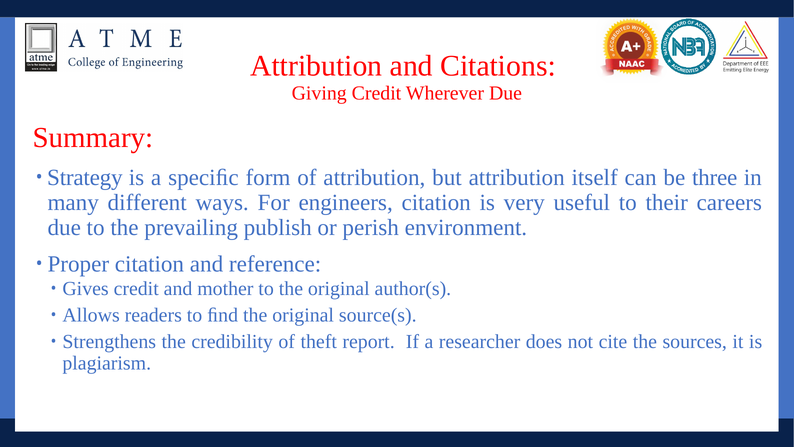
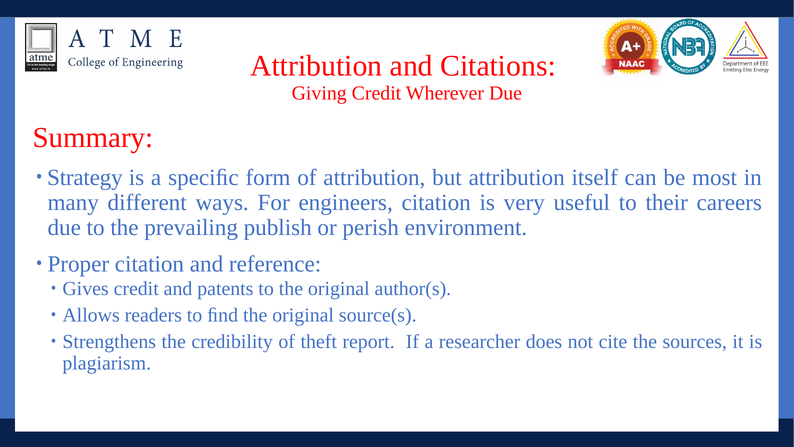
three: three -> most
mother: mother -> patents
